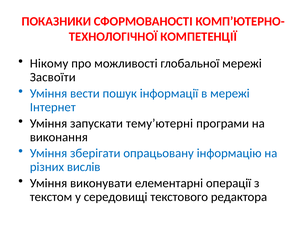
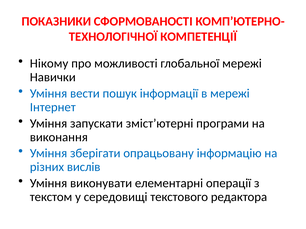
Засвоїти: Засвоїти -> Навички
тему’ютерні: тему’ютерні -> зміст’ютерні
